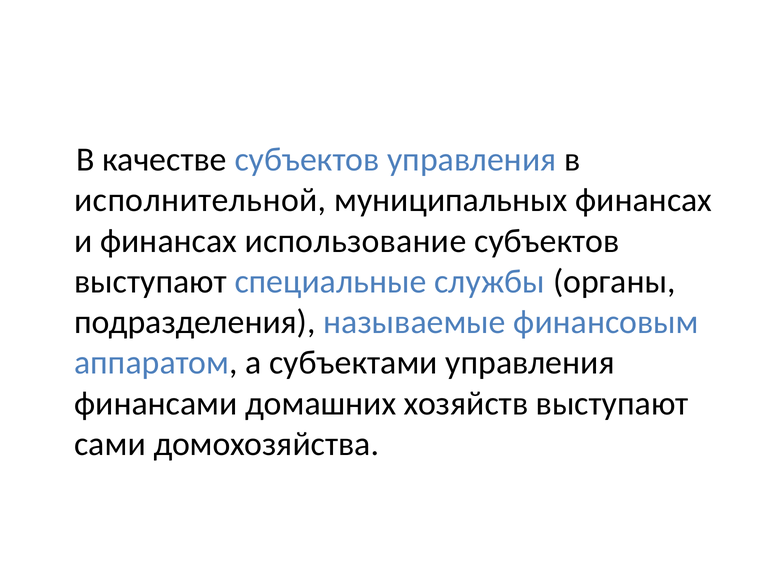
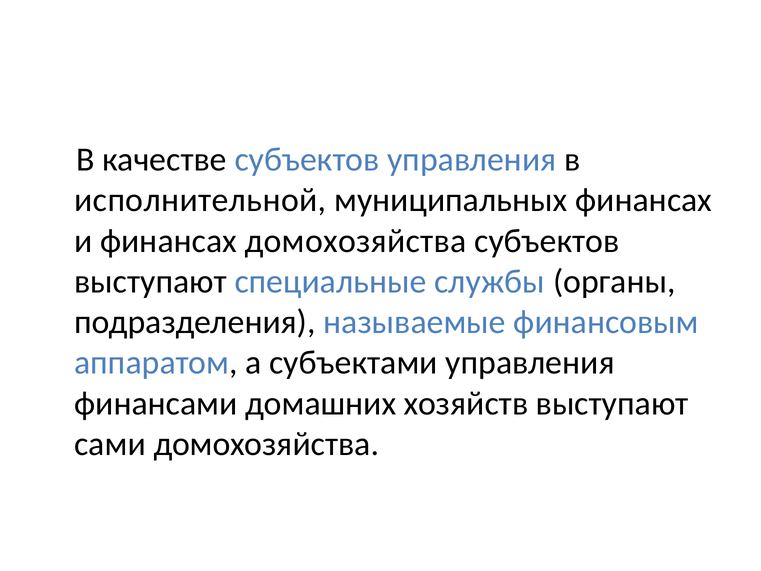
финансах использование: использование -> домохозяйства
